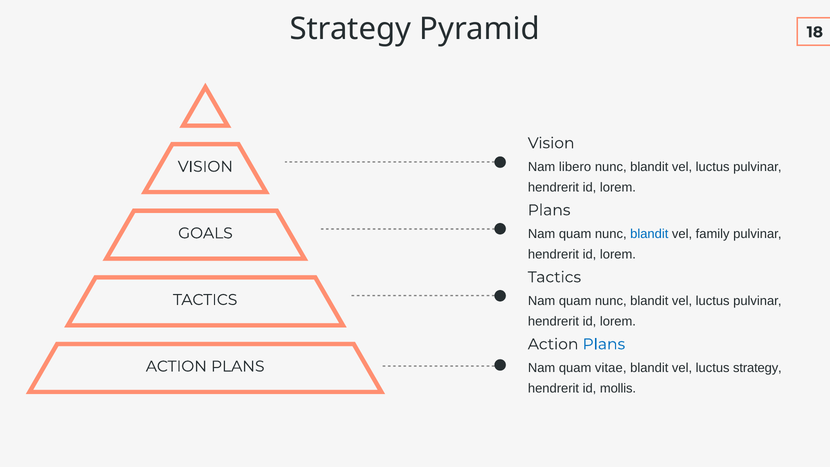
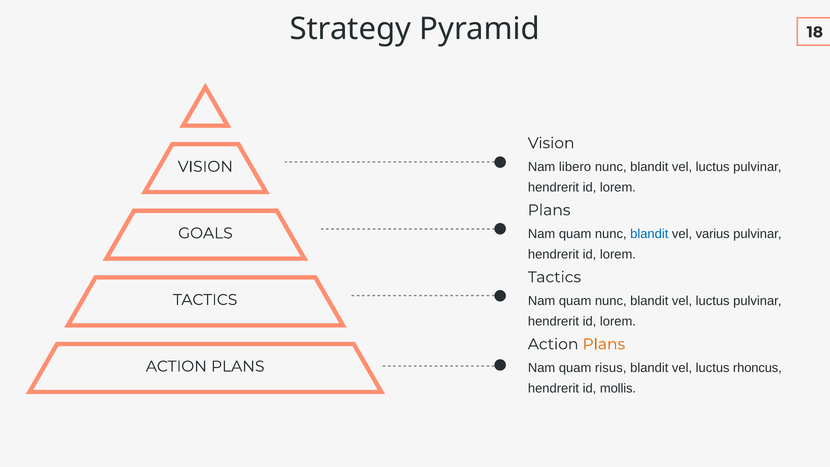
family: family -> varius
Plans at (604, 344) colour: blue -> orange
vitae: vitae -> risus
luctus strategy: strategy -> rhoncus
